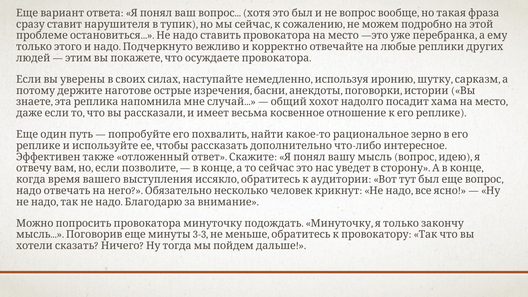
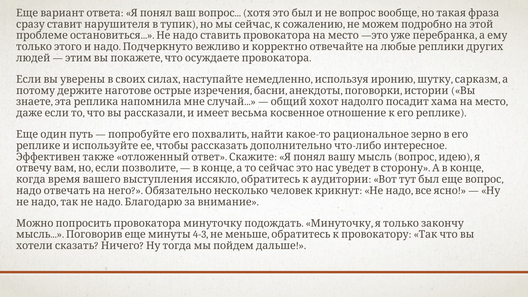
3-3: 3-3 -> 4-3
